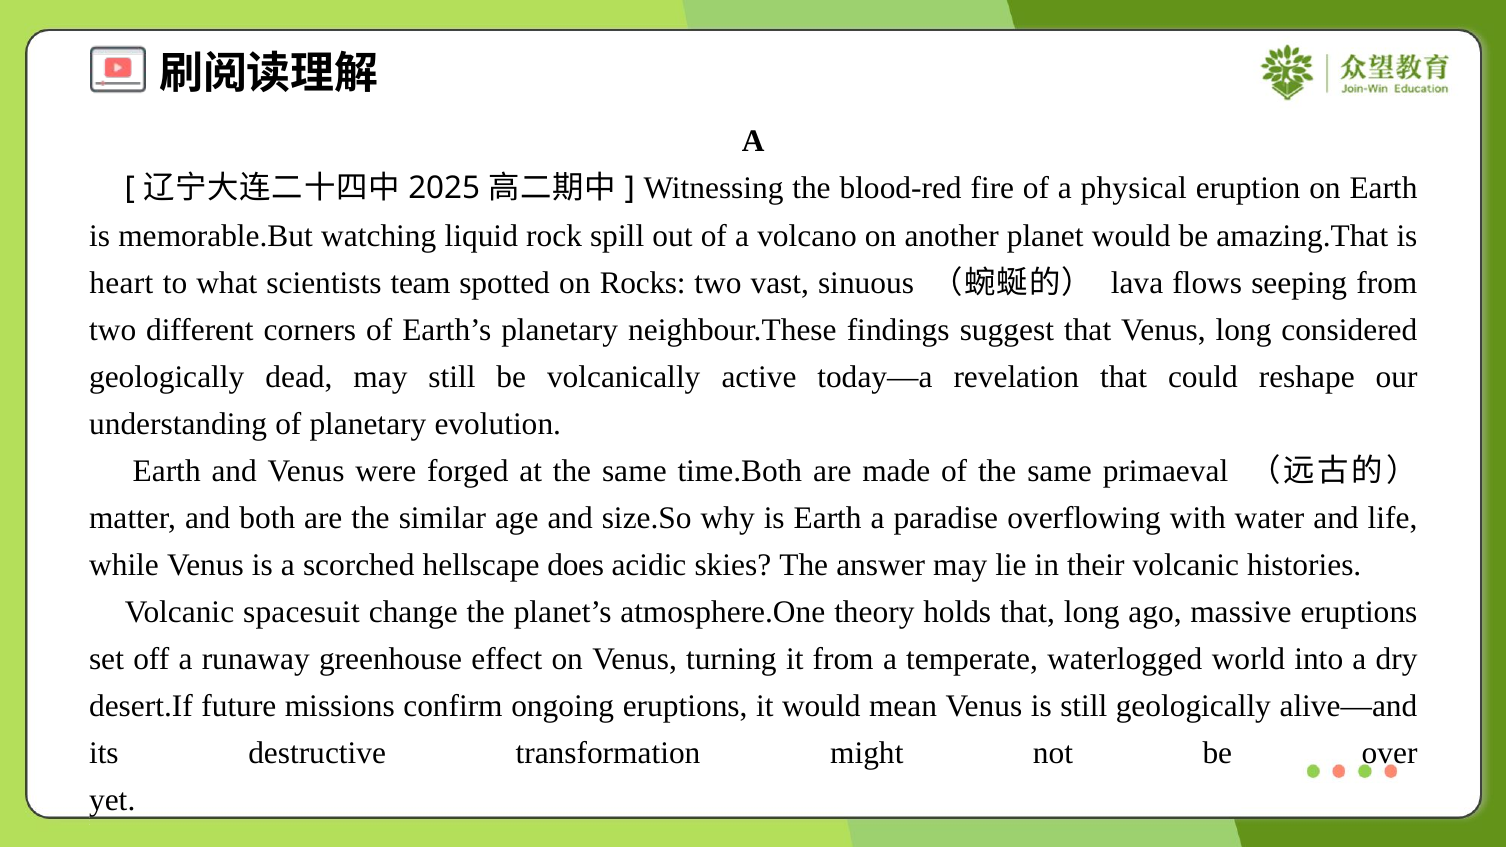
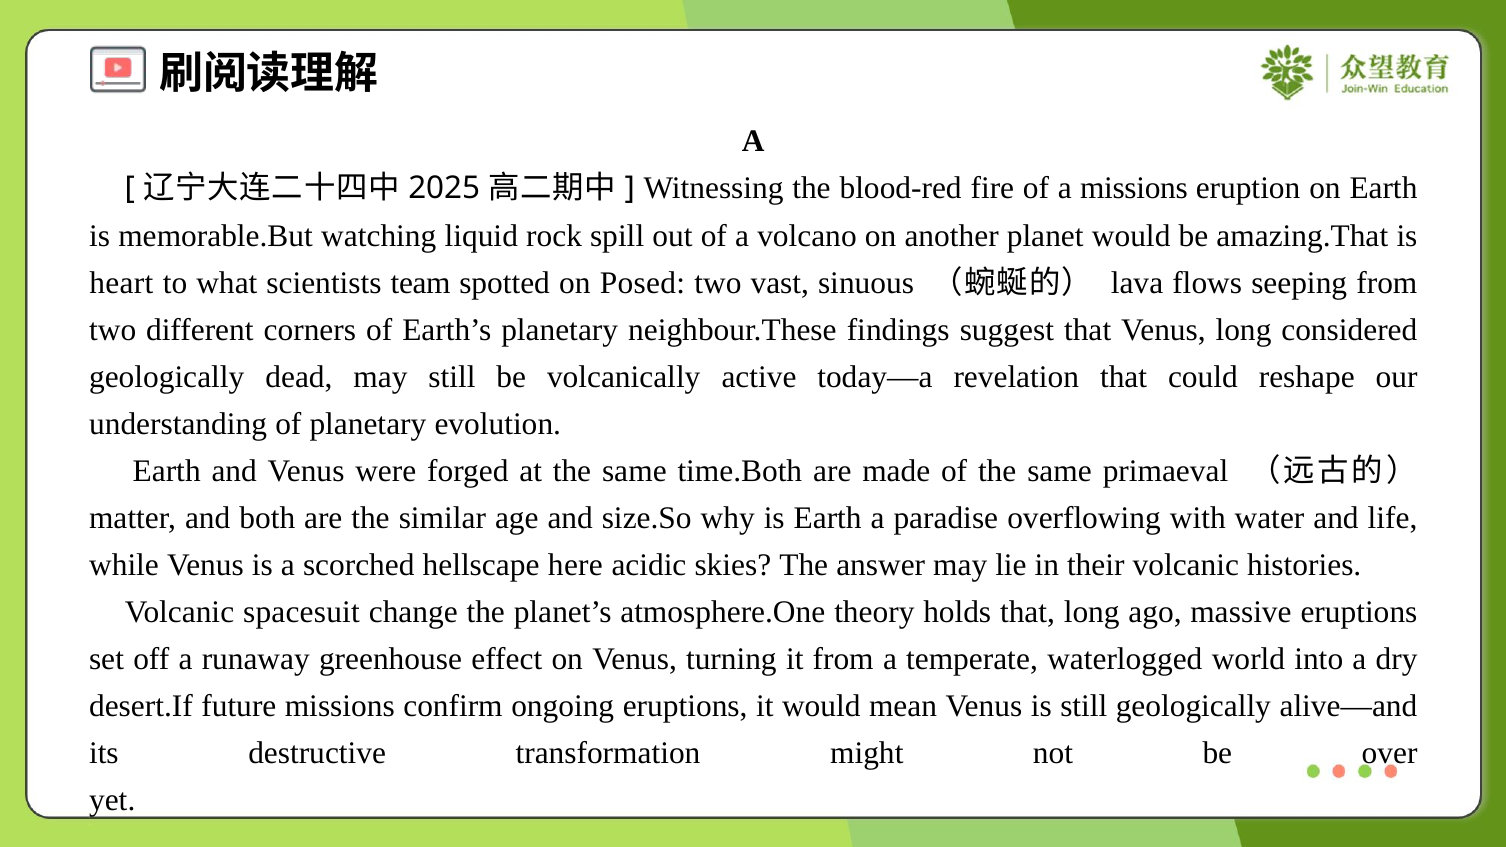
a physical: physical -> missions
Rocks: Rocks -> Posed
does: does -> here
